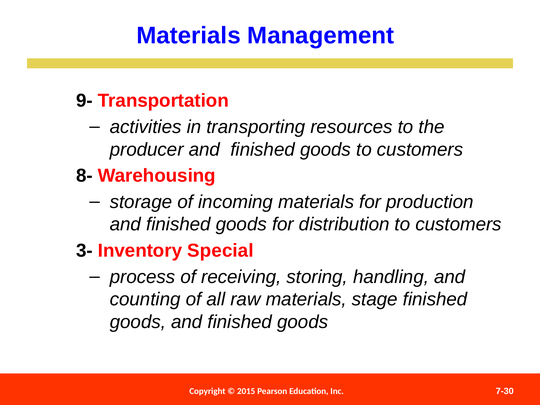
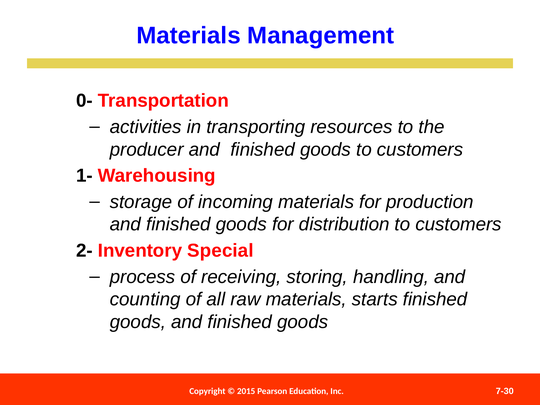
9-: 9- -> 0-
8-: 8- -> 1-
3-: 3- -> 2-
stage: stage -> starts
